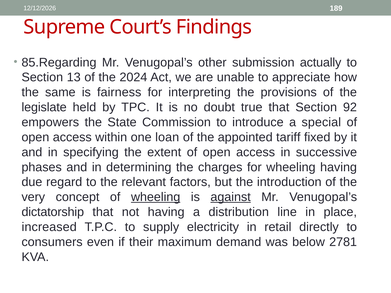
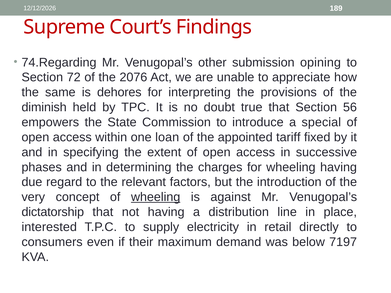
85.Regarding: 85.Regarding -> 74.Regarding
actually: actually -> opining
13: 13 -> 72
2024: 2024 -> 2076
fairness: fairness -> dehores
legislate: legislate -> diminish
92: 92 -> 56
against underline: present -> none
increased: increased -> interested
2781: 2781 -> 7197
